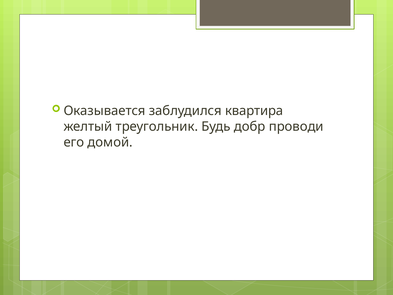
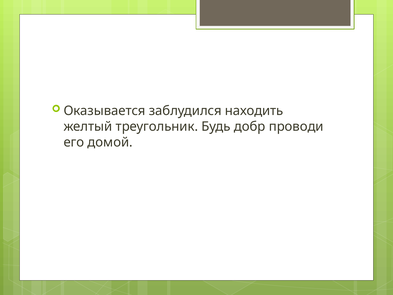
квартира: квартира -> находить
